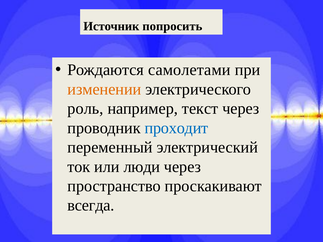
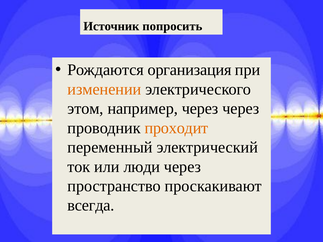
самолетами: самолетами -> организация
роль: роль -> этом
например текст: текст -> через
проходит colour: blue -> orange
